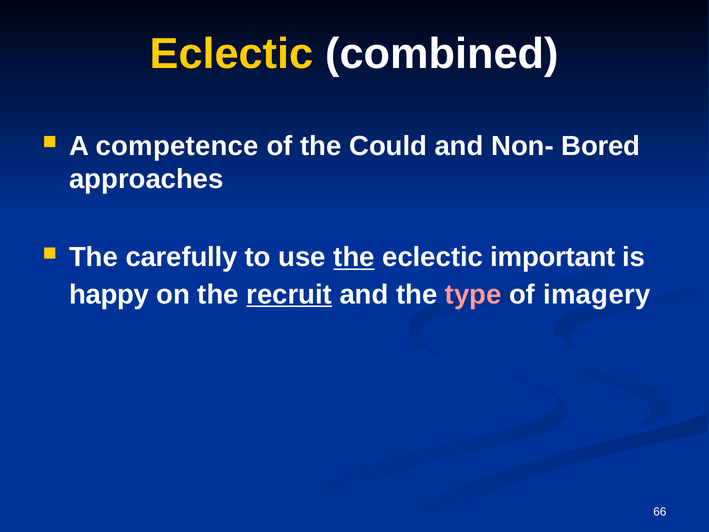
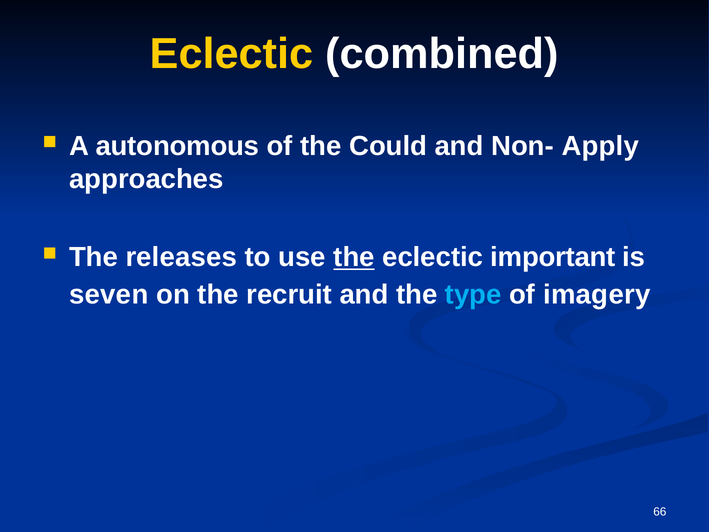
competence: competence -> autonomous
Bored: Bored -> Apply
carefully: carefully -> releases
happy: happy -> seven
recruit underline: present -> none
type colour: pink -> light blue
